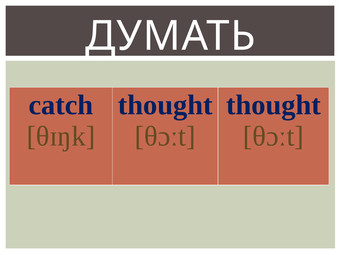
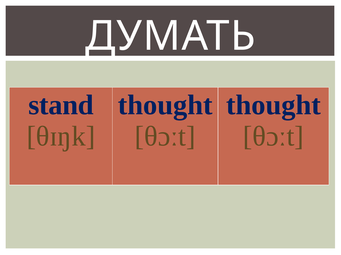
catch: catch -> stand
